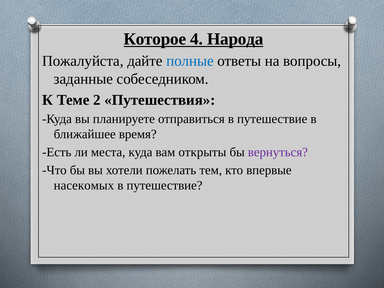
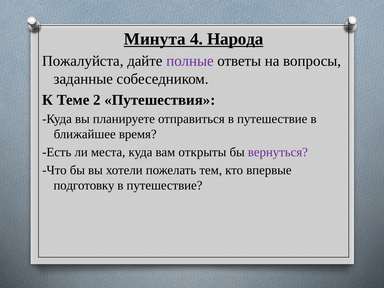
Которое: Которое -> Минута
полные colour: blue -> purple
насекомых: насекомых -> подготовку
